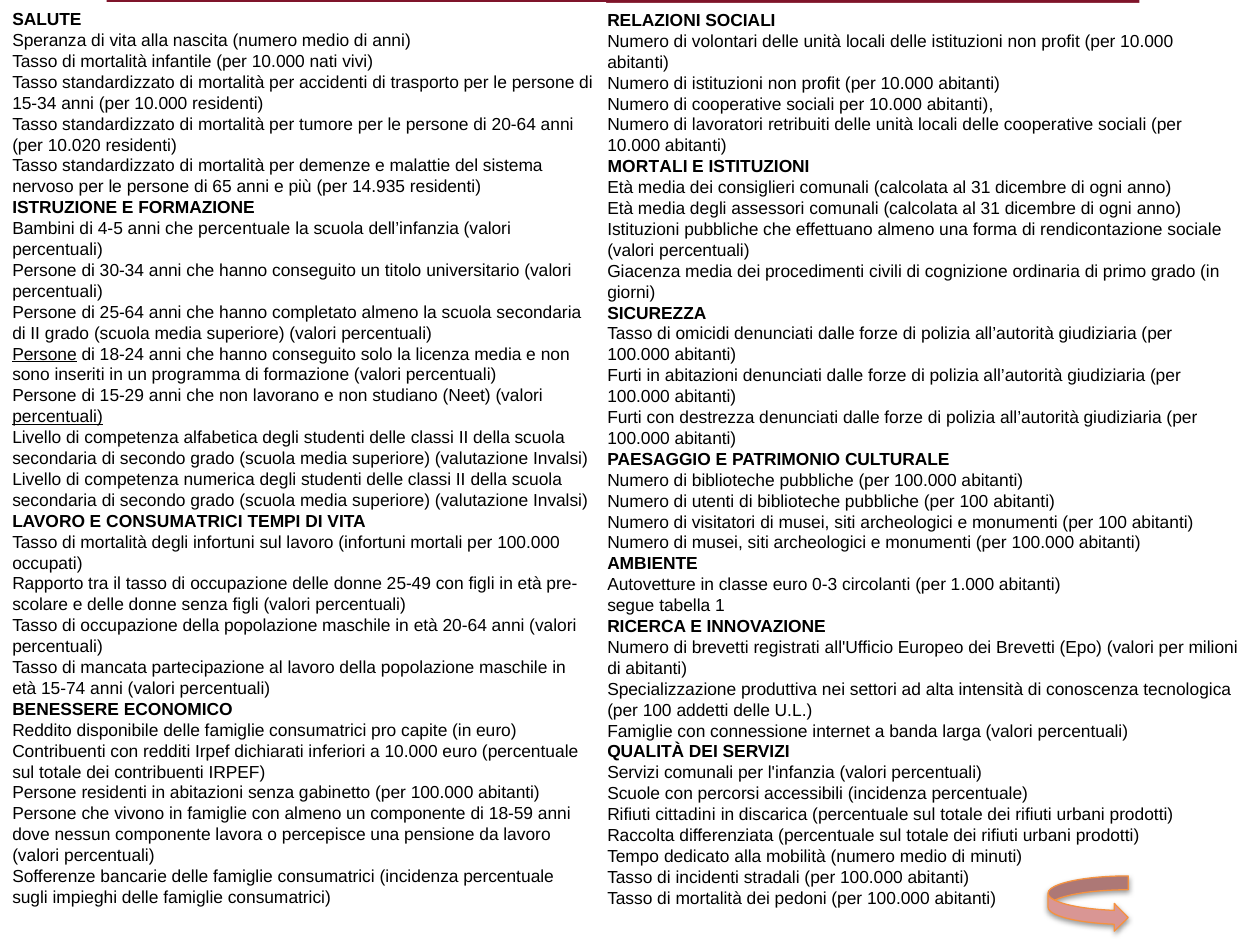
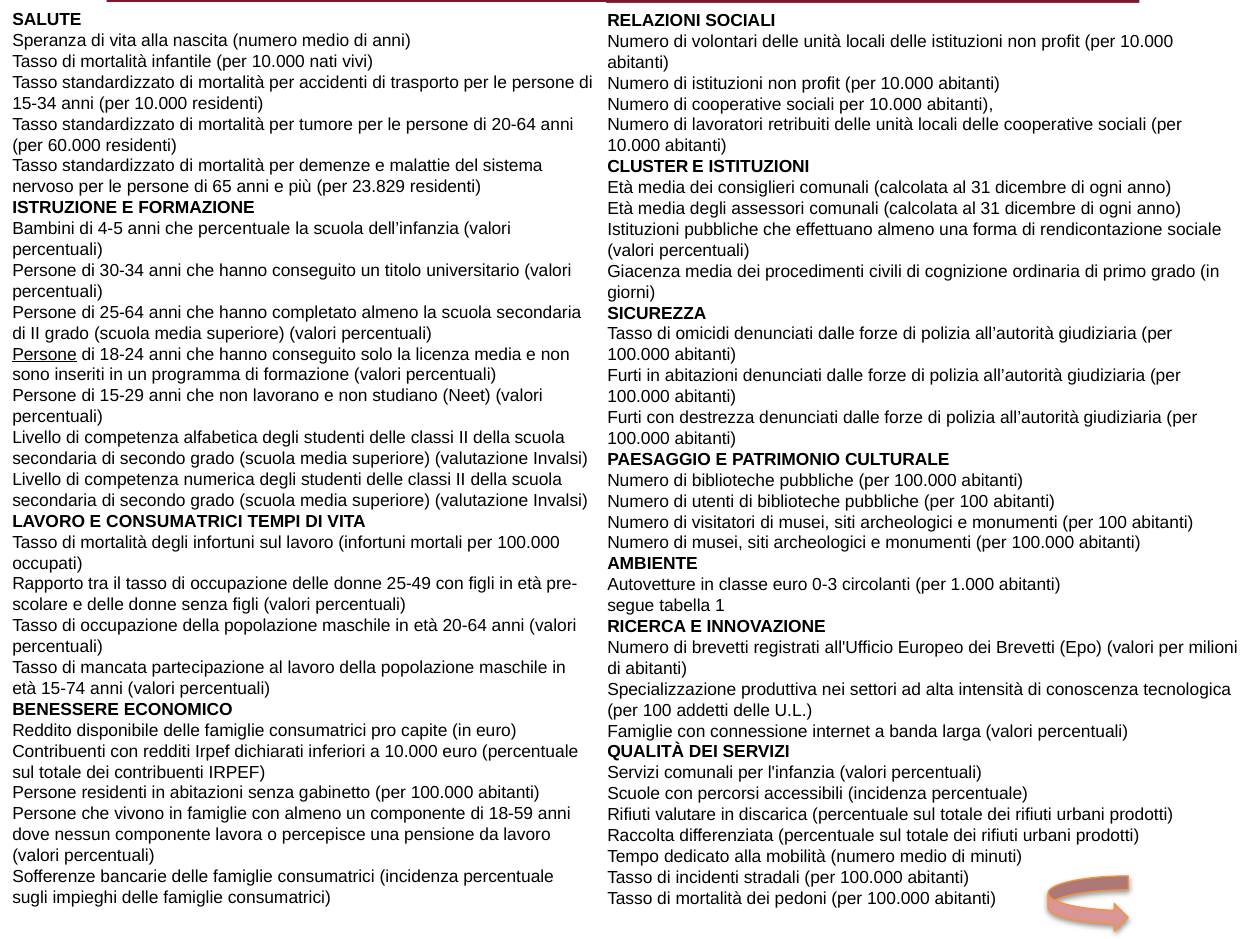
10.020: 10.020 -> 60.000
MORTALI at (648, 167): MORTALI -> CLUSTER
14.935: 14.935 -> 23.829
percentuali at (58, 417) underline: present -> none
cittadini: cittadini -> valutare
